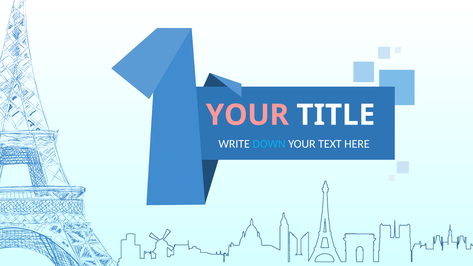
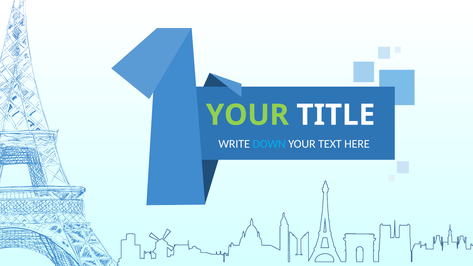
YOUR at (247, 115) colour: pink -> light green
